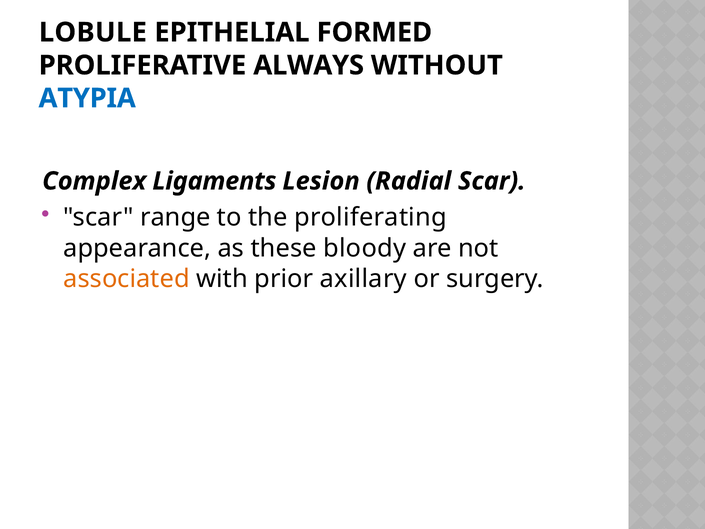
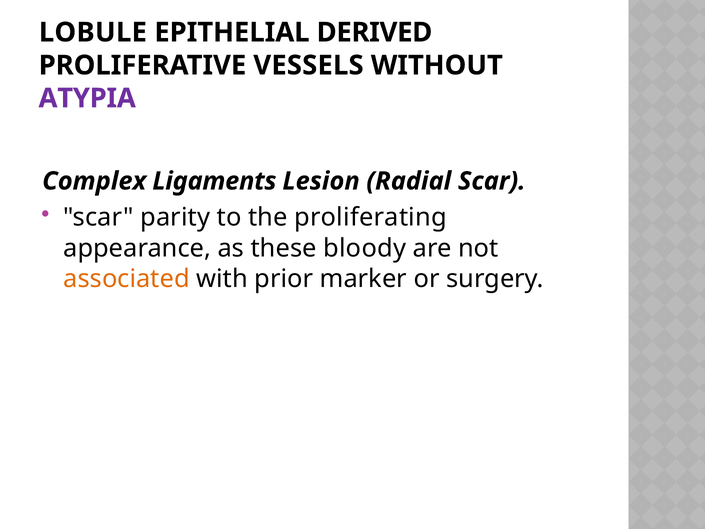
FORMED: FORMED -> DERIVED
ALWAYS: ALWAYS -> VESSELS
ATYPIA colour: blue -> purple
range: range -> parity
axillary: axillary -> marker
